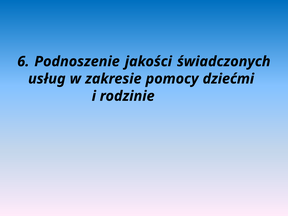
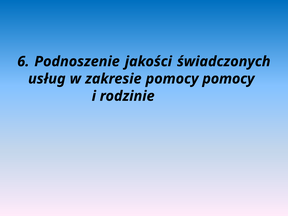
pomocy dziećmi: dziećmi -> pomocy
